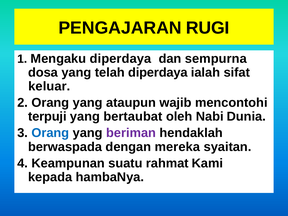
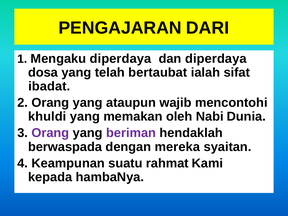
RUGI: RUGI -> DARI
dan sempurna: sempurna -> diperdaya
telah diperdaya: diperdaya -> bertaubat
keluar: keluar -> ibadat
terpuji: terpuji -> khuldi
bertaubat: bertaubat -> memakan
Orang at (50, 133) colour: blue -> purple
